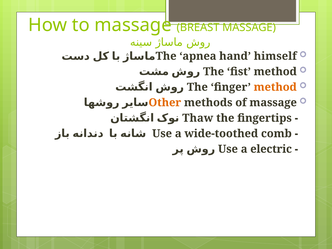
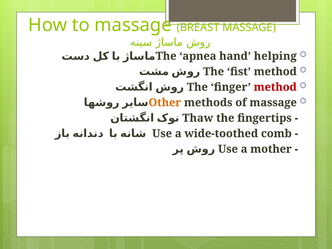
himself: himself -> helping
method at (275, 87) colour: orange -> red
electric: electric -> mother
